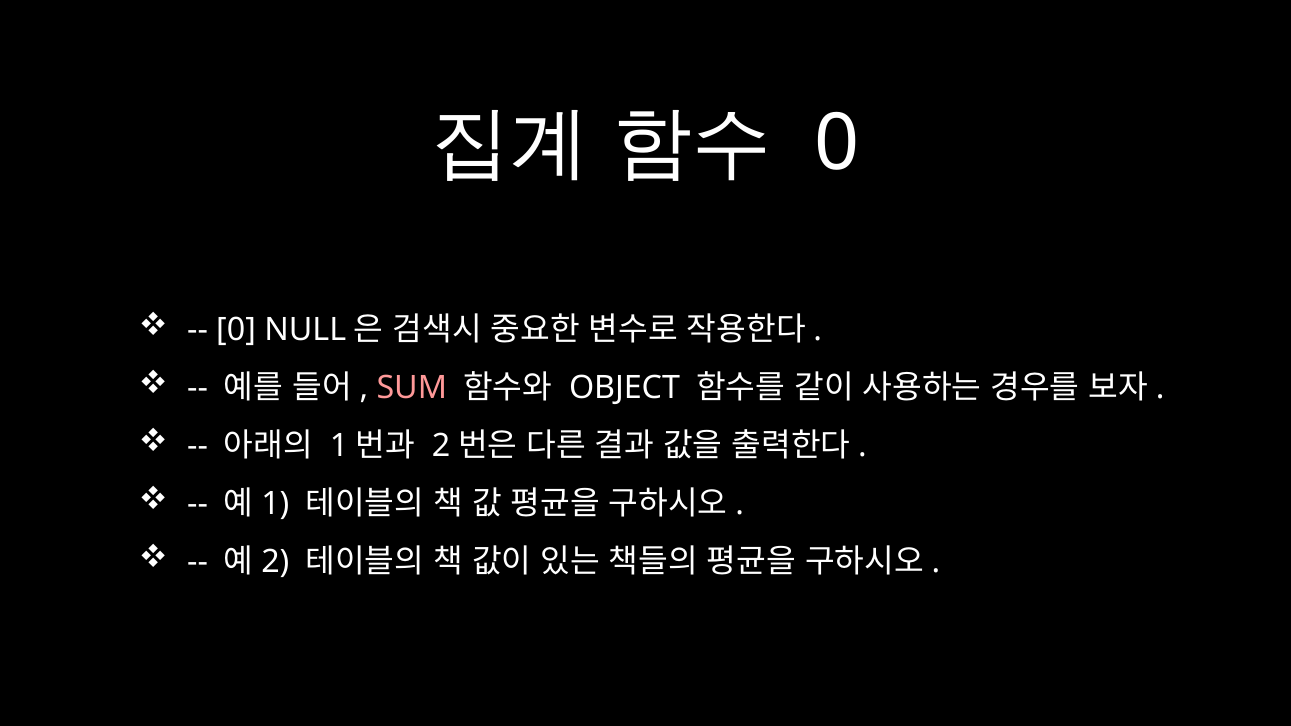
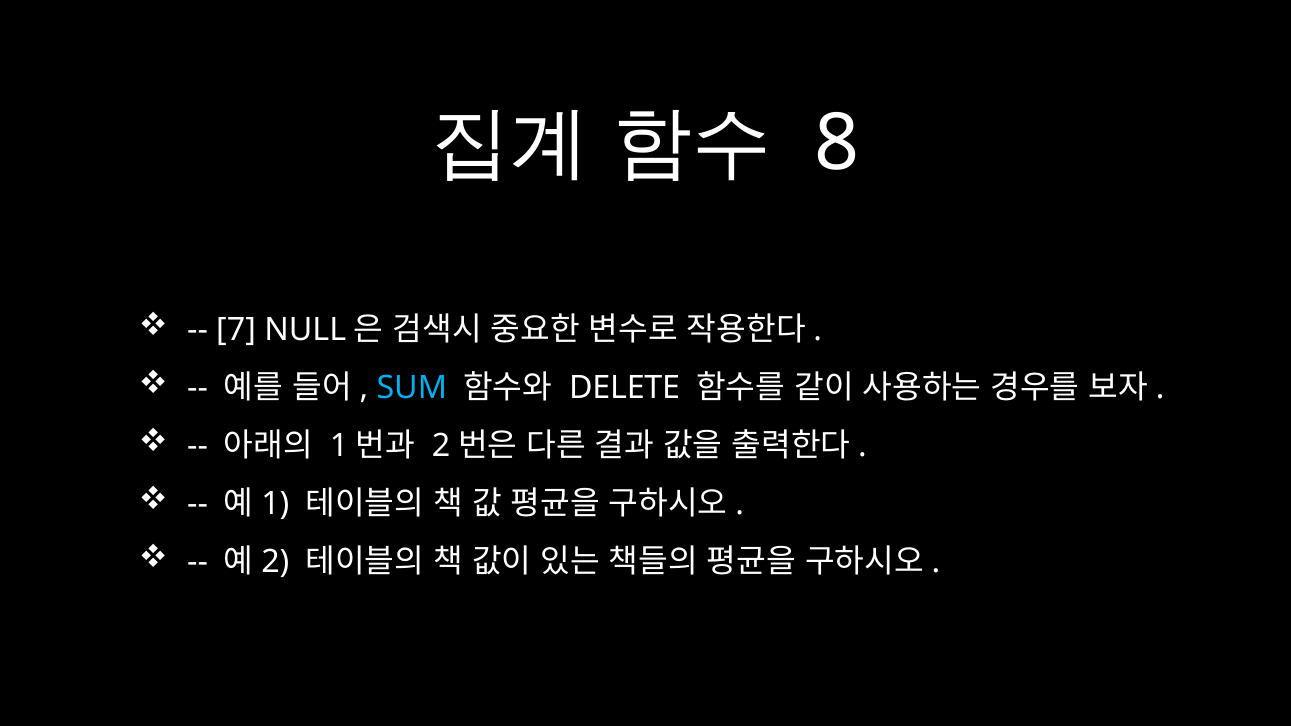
0 at (837, 144): 0 -> 8
0 at (236, 330): 0 -> 7
SUM colour: pink -> light blue
OBJECT: OBJECT -> DELETE
